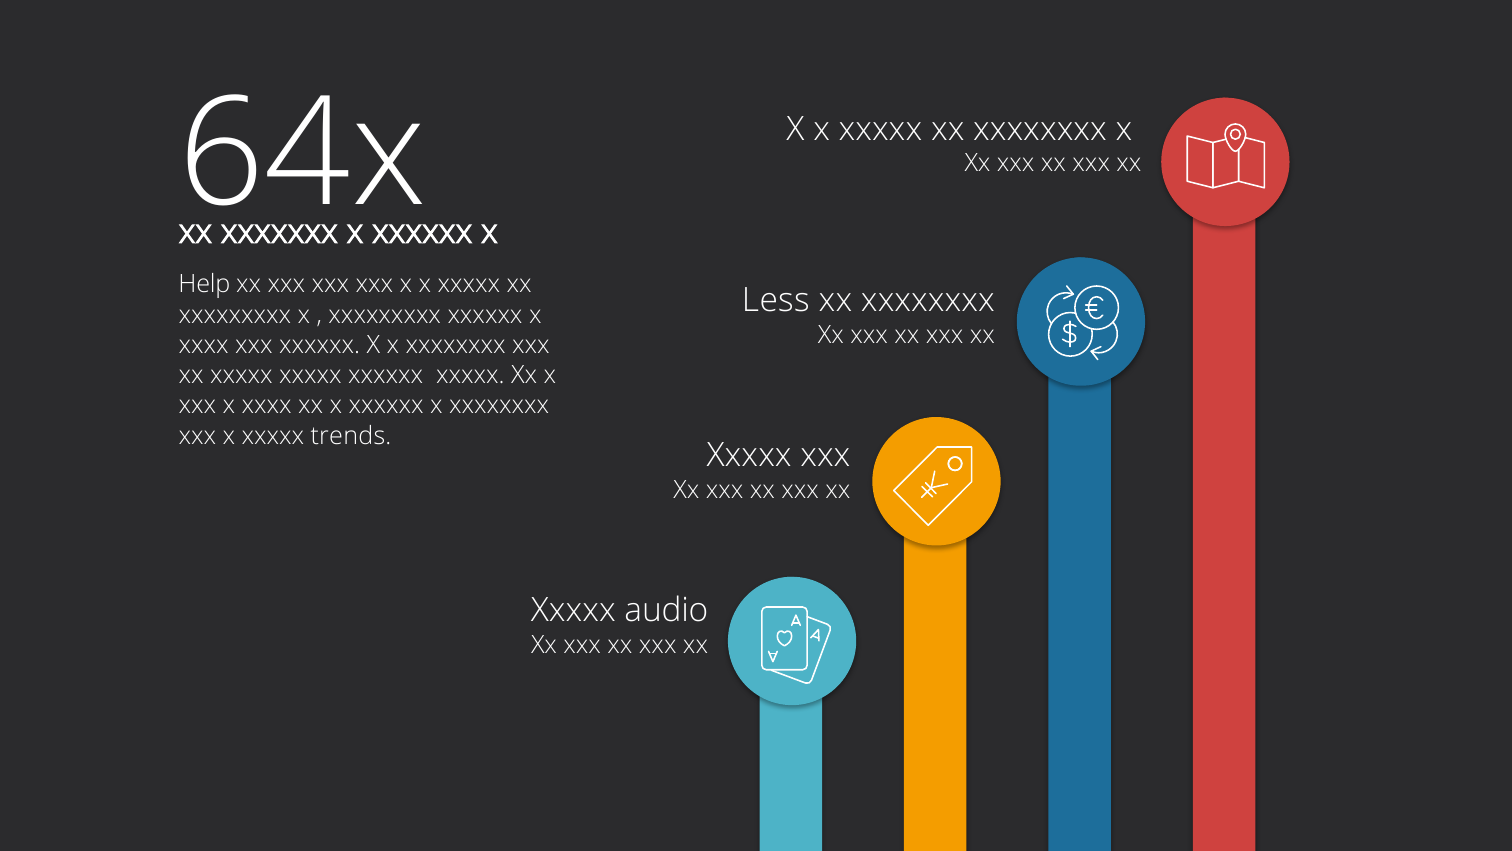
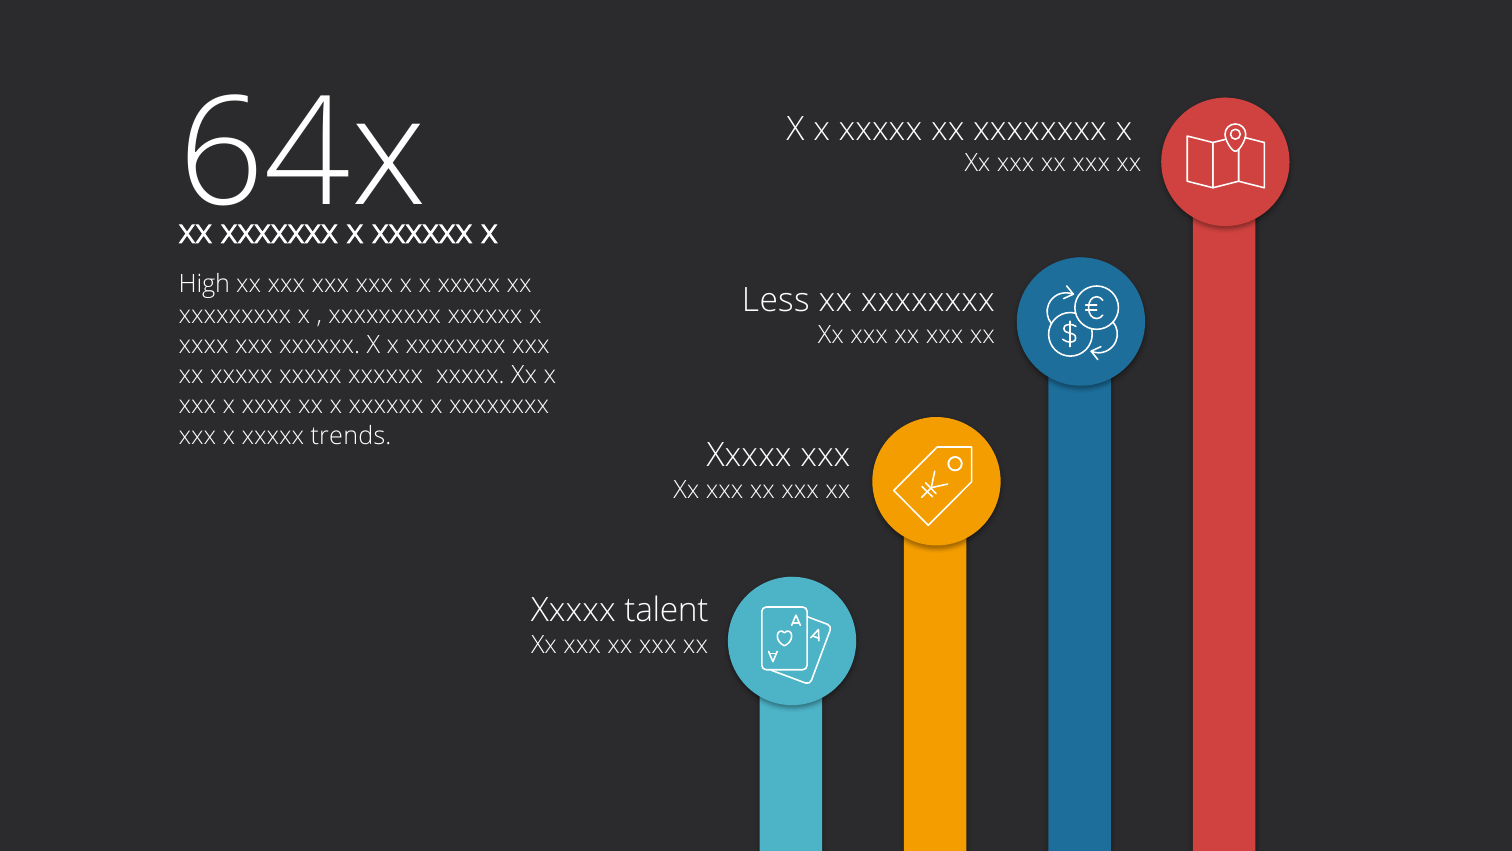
Help: Help -> High
audio: audio -> talent
